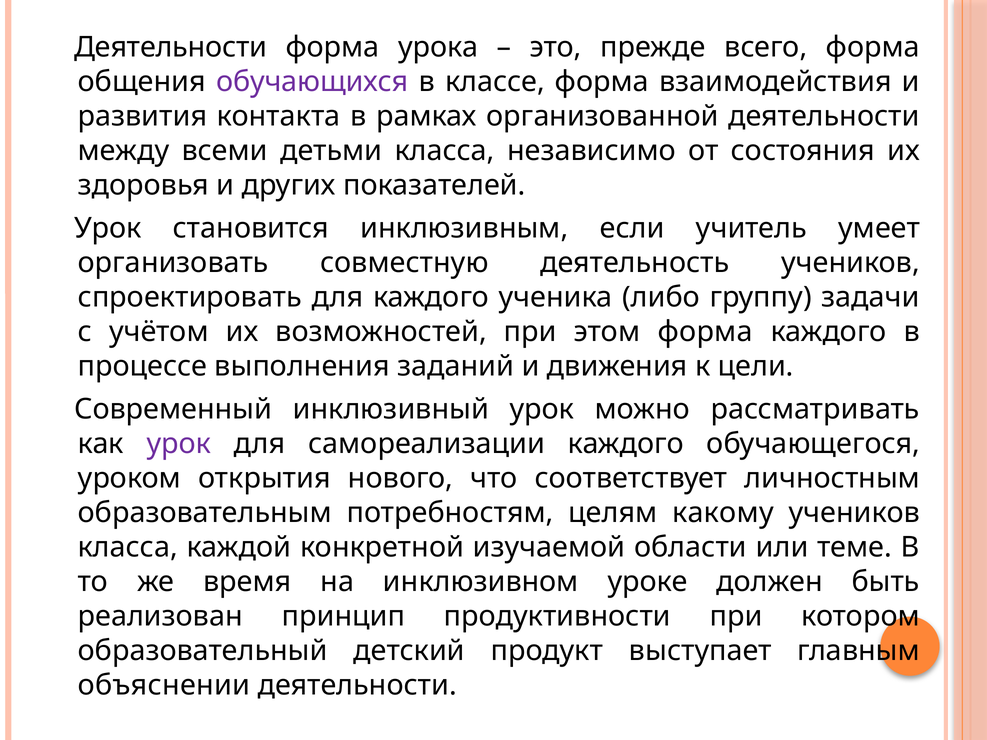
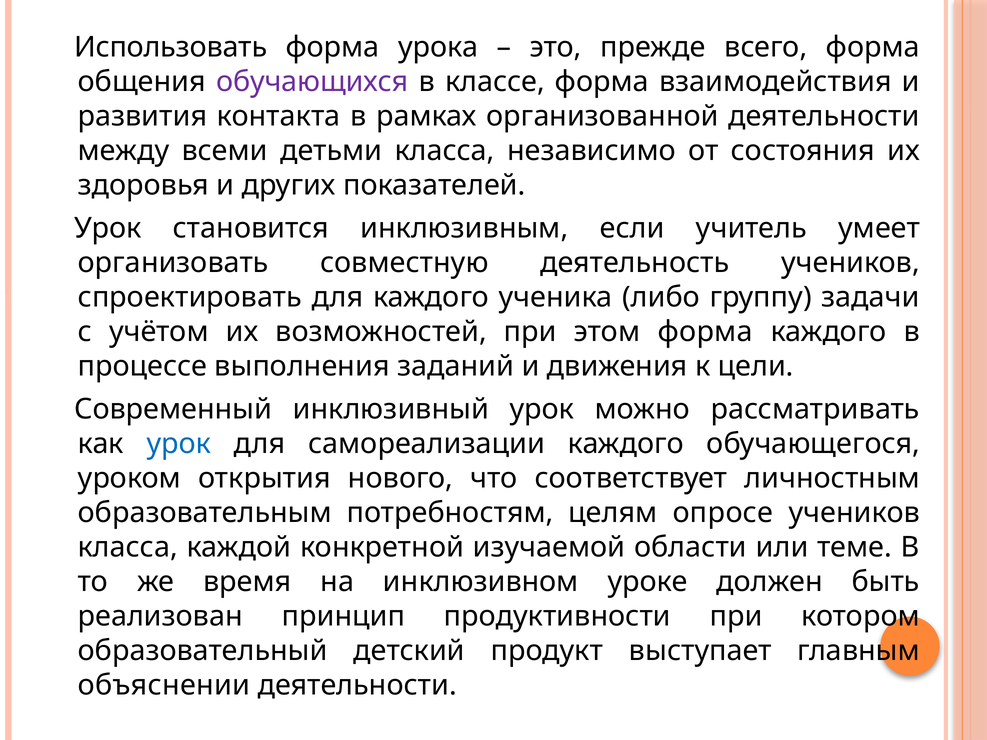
Деятельности at (171, 47): Деятельности -> Использовать
урок at (179, 444) colour: purple -> blue
какому: какому -> опросе
